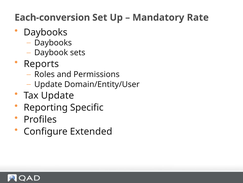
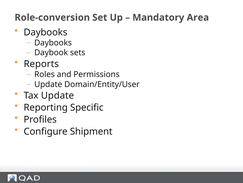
Each-conversion: Each-conversion -> Role-conversion
Rate: Rate -> Area
Extended: Extended -> Shipment
